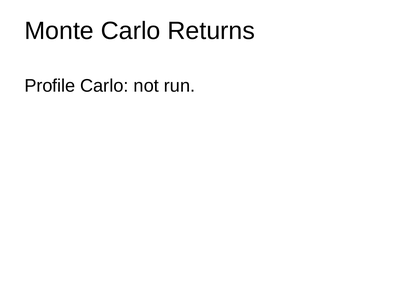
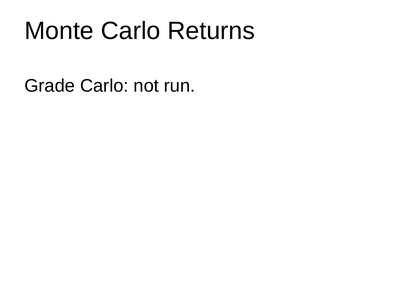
Profile: Profile -> Grade
